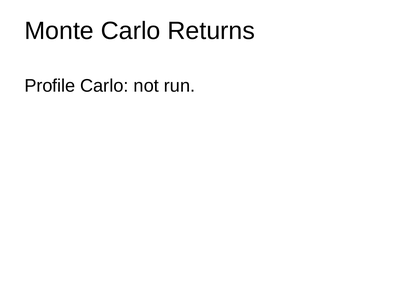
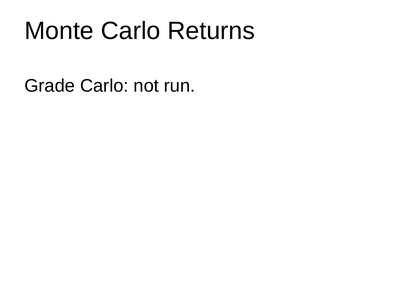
Profile: Profile -> Grade
